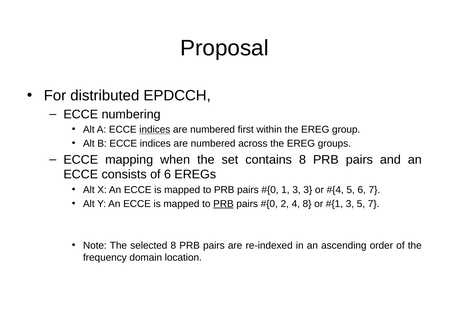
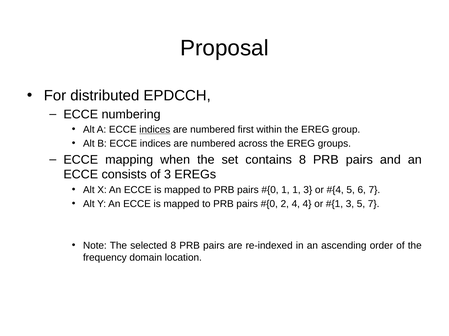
of 6: 6 -> 3
1 3: 3 -> 1
PRB at (223, 204) underline: present -> none
4 8: 8 -> 4
